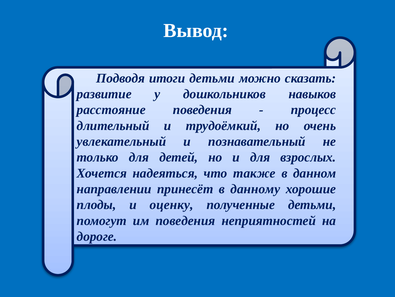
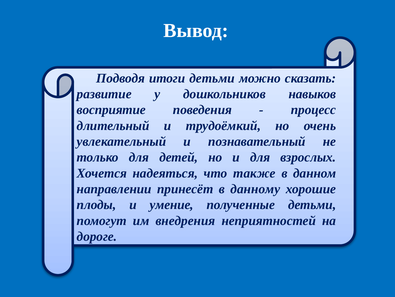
расстояние: расстояние -> восприятие
оценку: оценку -> умение
им поведения: поведения -> внедрения
